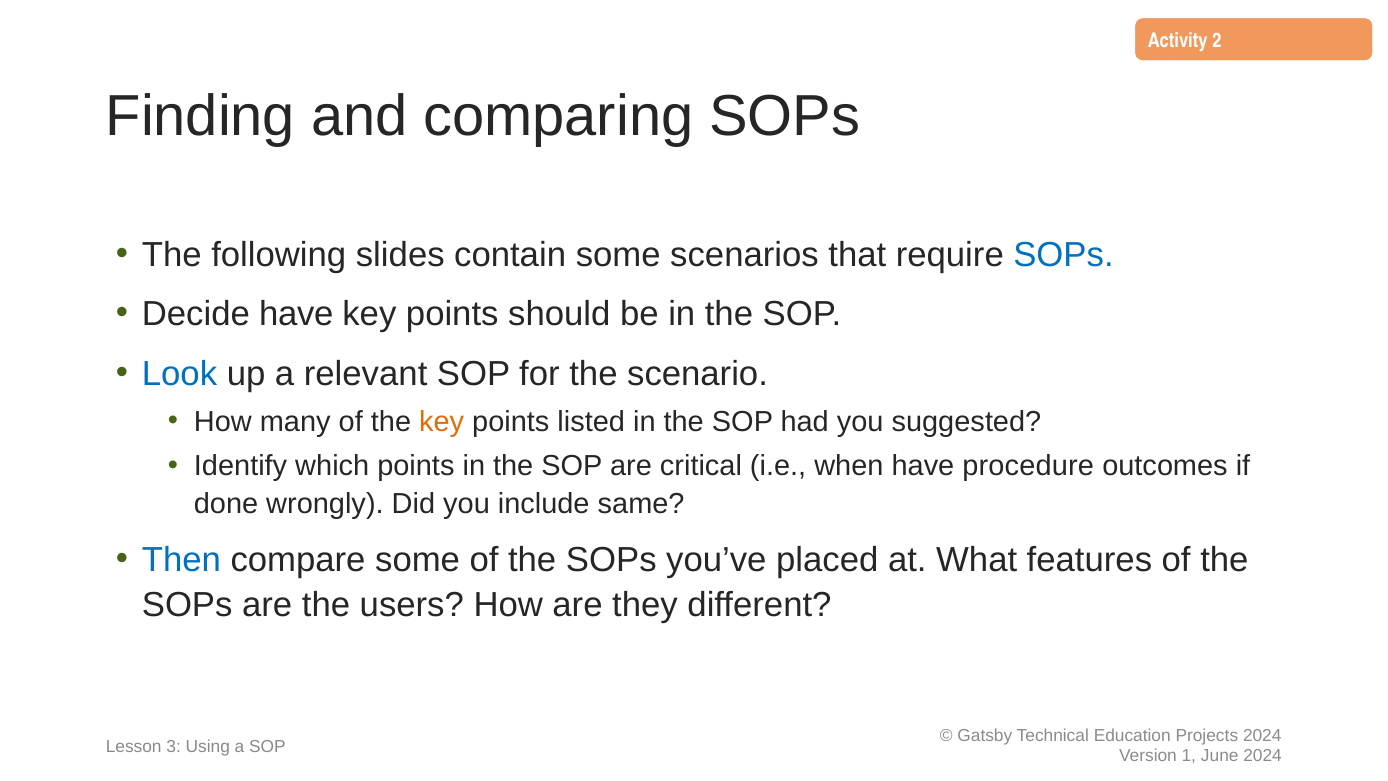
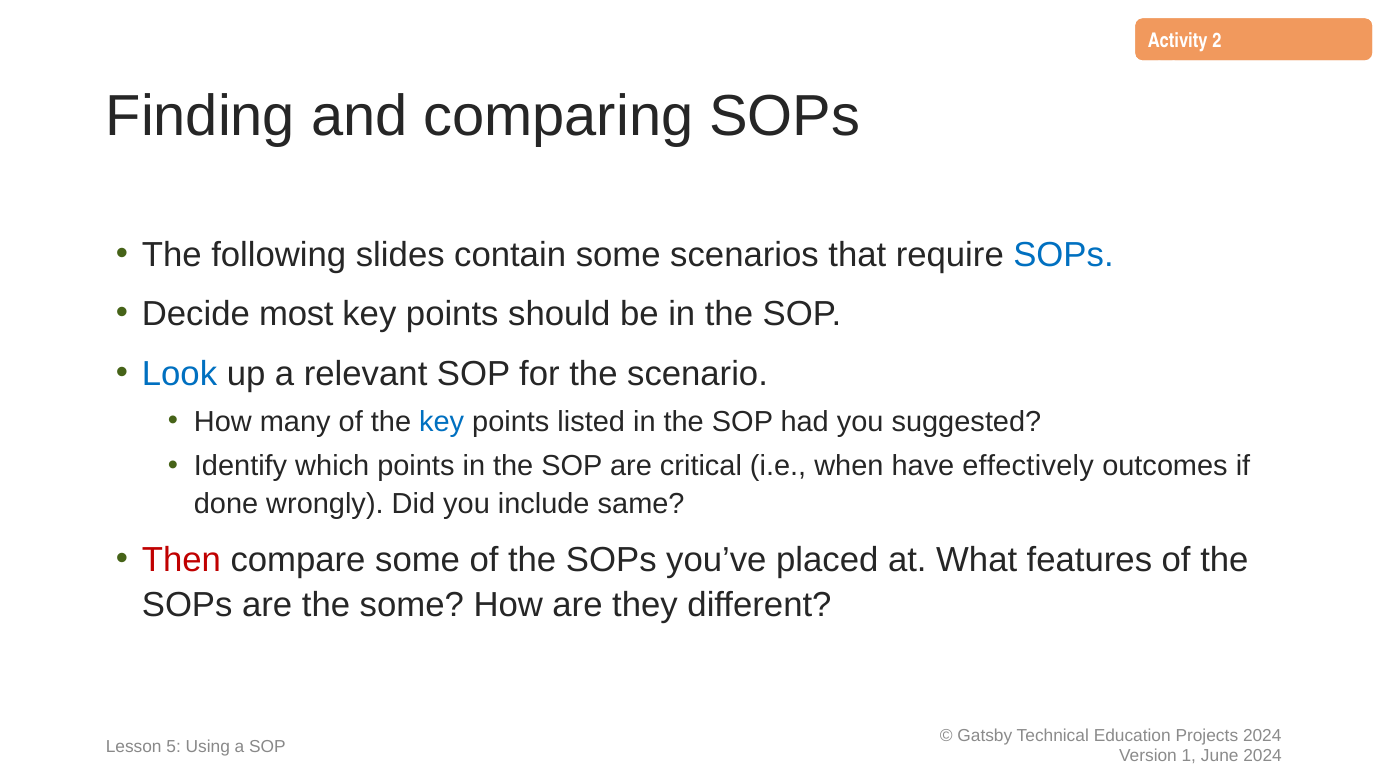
Decide have: have -> most
key at (442, 422) colour: orange -> blue
procedure: procedure -> effectively
Then colour: blue -> red
the users: users -> some
3: 3 -> 5
